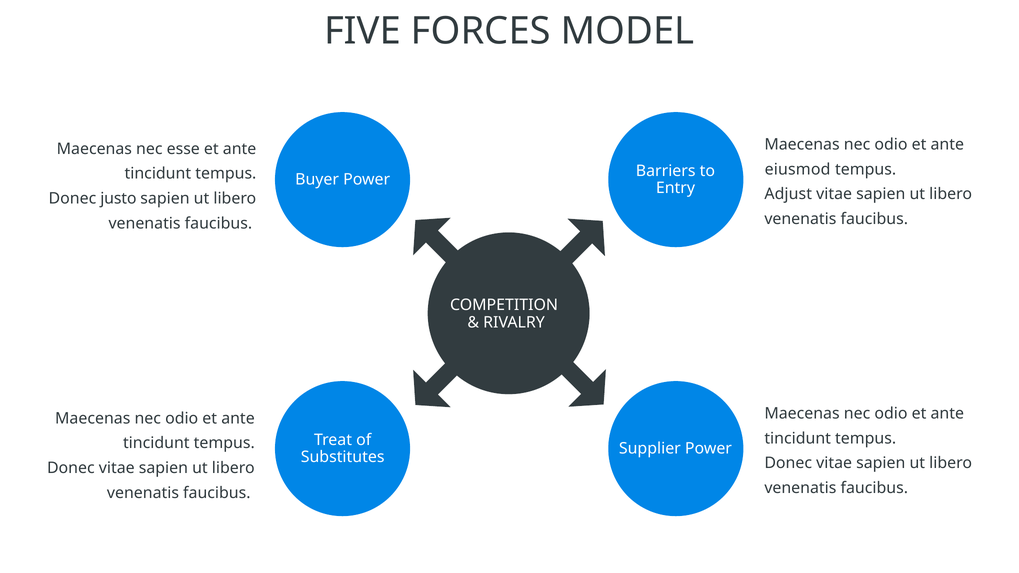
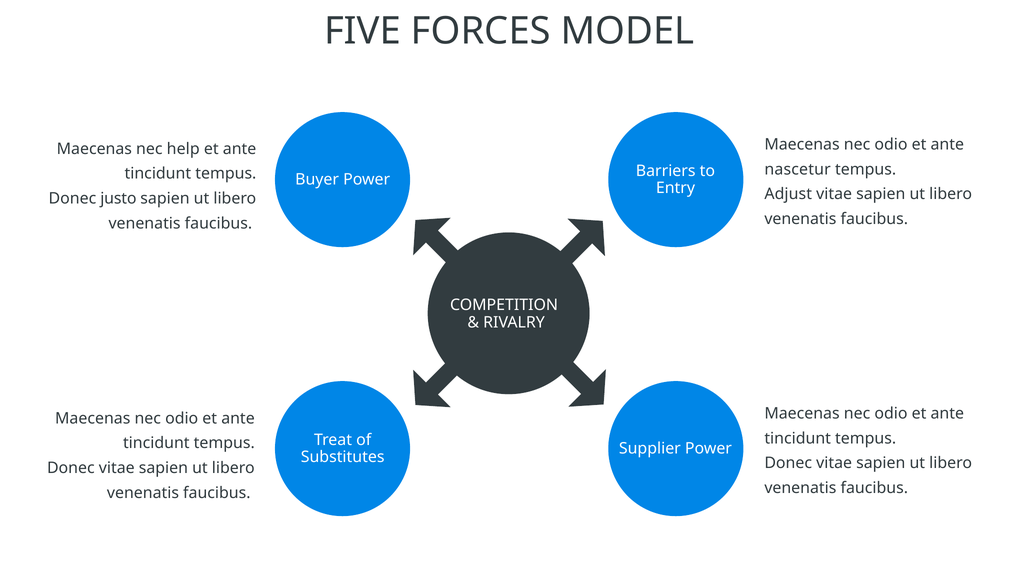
esse: esse -> help
eiusmod: eiusmod -> nascetur
